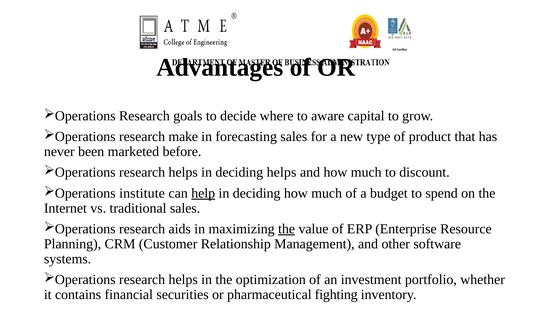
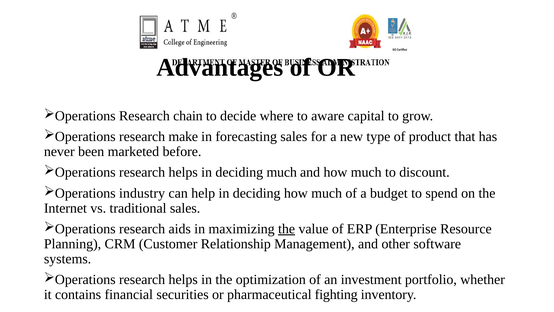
goals: goals -> chain
deciding helps: helps -> much
institute: institute -> industry
help underline: present -> none
